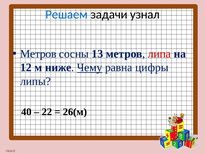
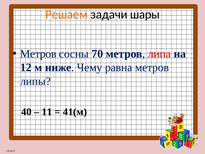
Решаем colour: blue -> orange
узнал: узнал -> шары
13: 13 -> 70
Чему underline: present -> none
равна цифры: цифры -> метров
22: 22 -> 11
26(м: 26(м -> 41(м
